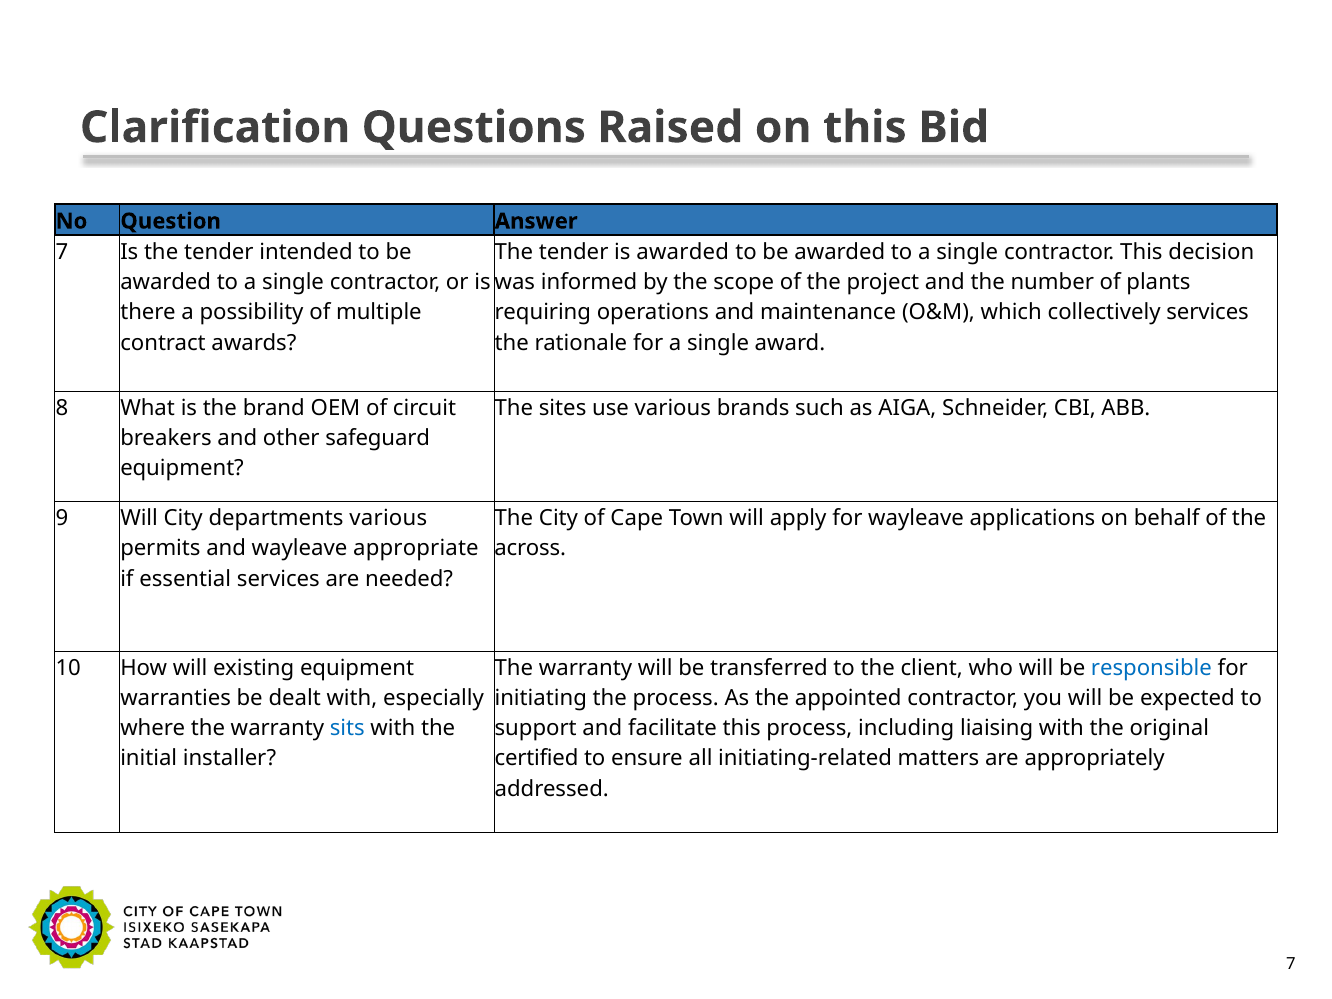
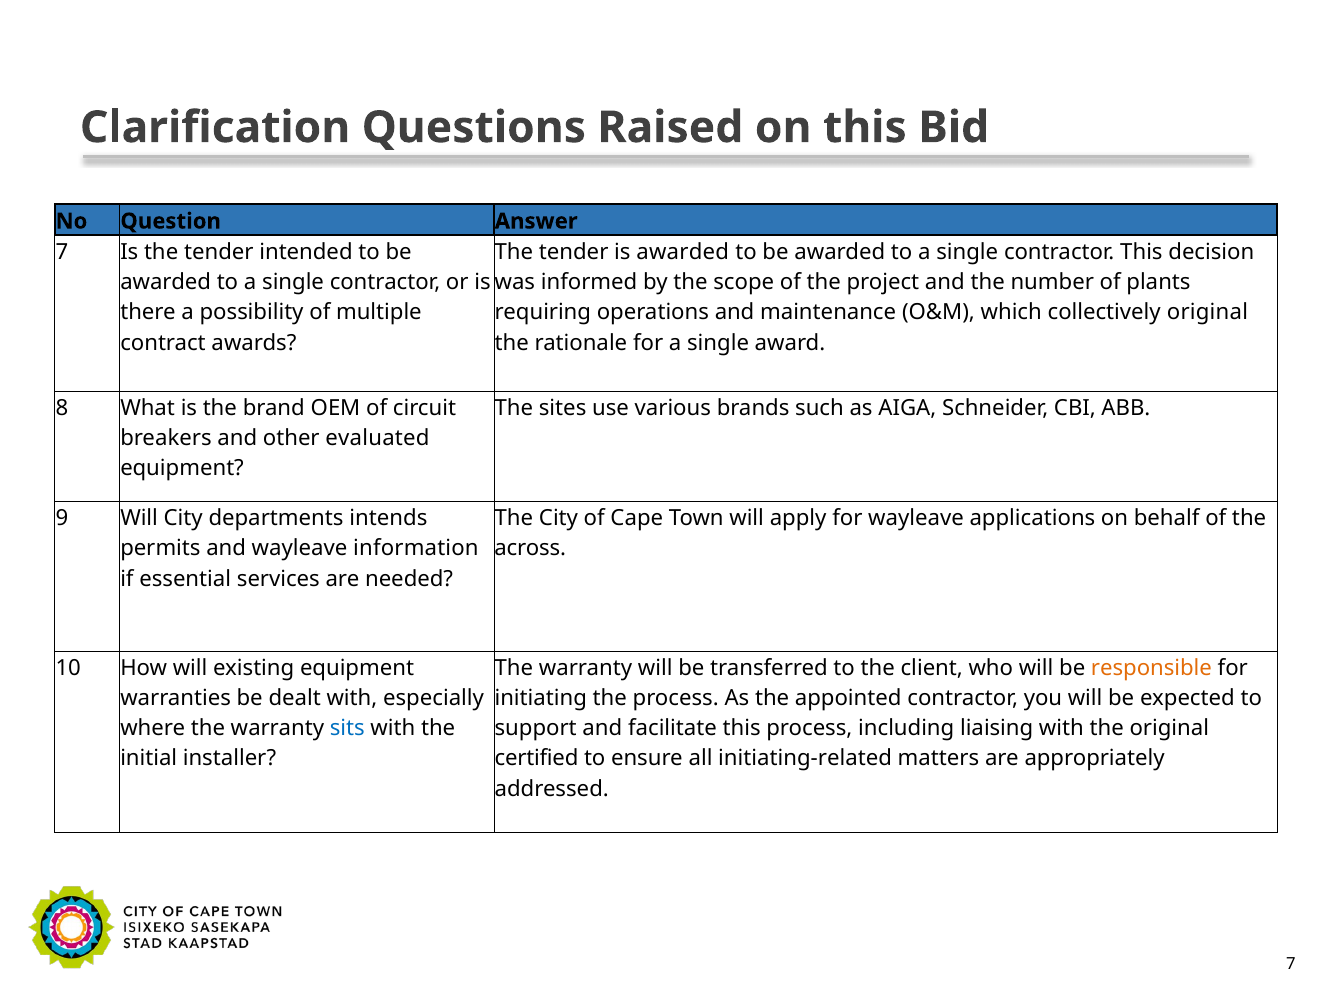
collectively services: services -> original
safeguard: safeguard -> evaluated
departments various: various -> intends
appropriate: appropriate -> information
responsible colour: blue -> orange
